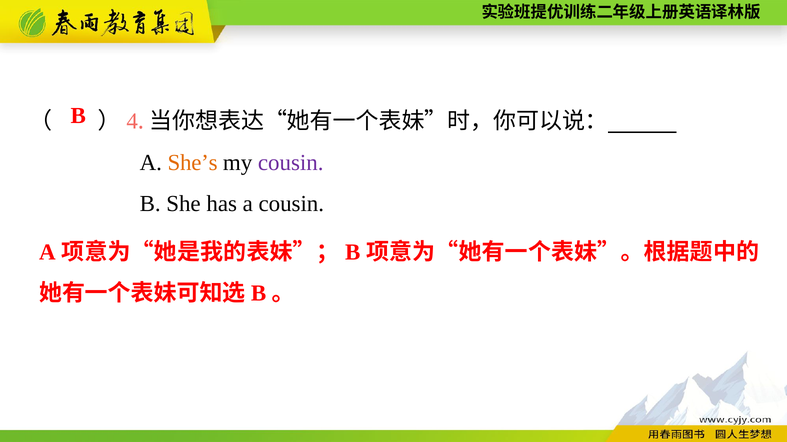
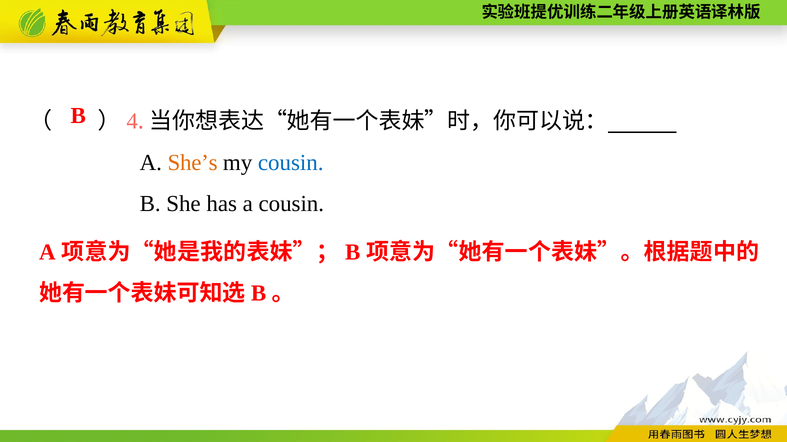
cousin at (291, 163) colour: purple -> blue
